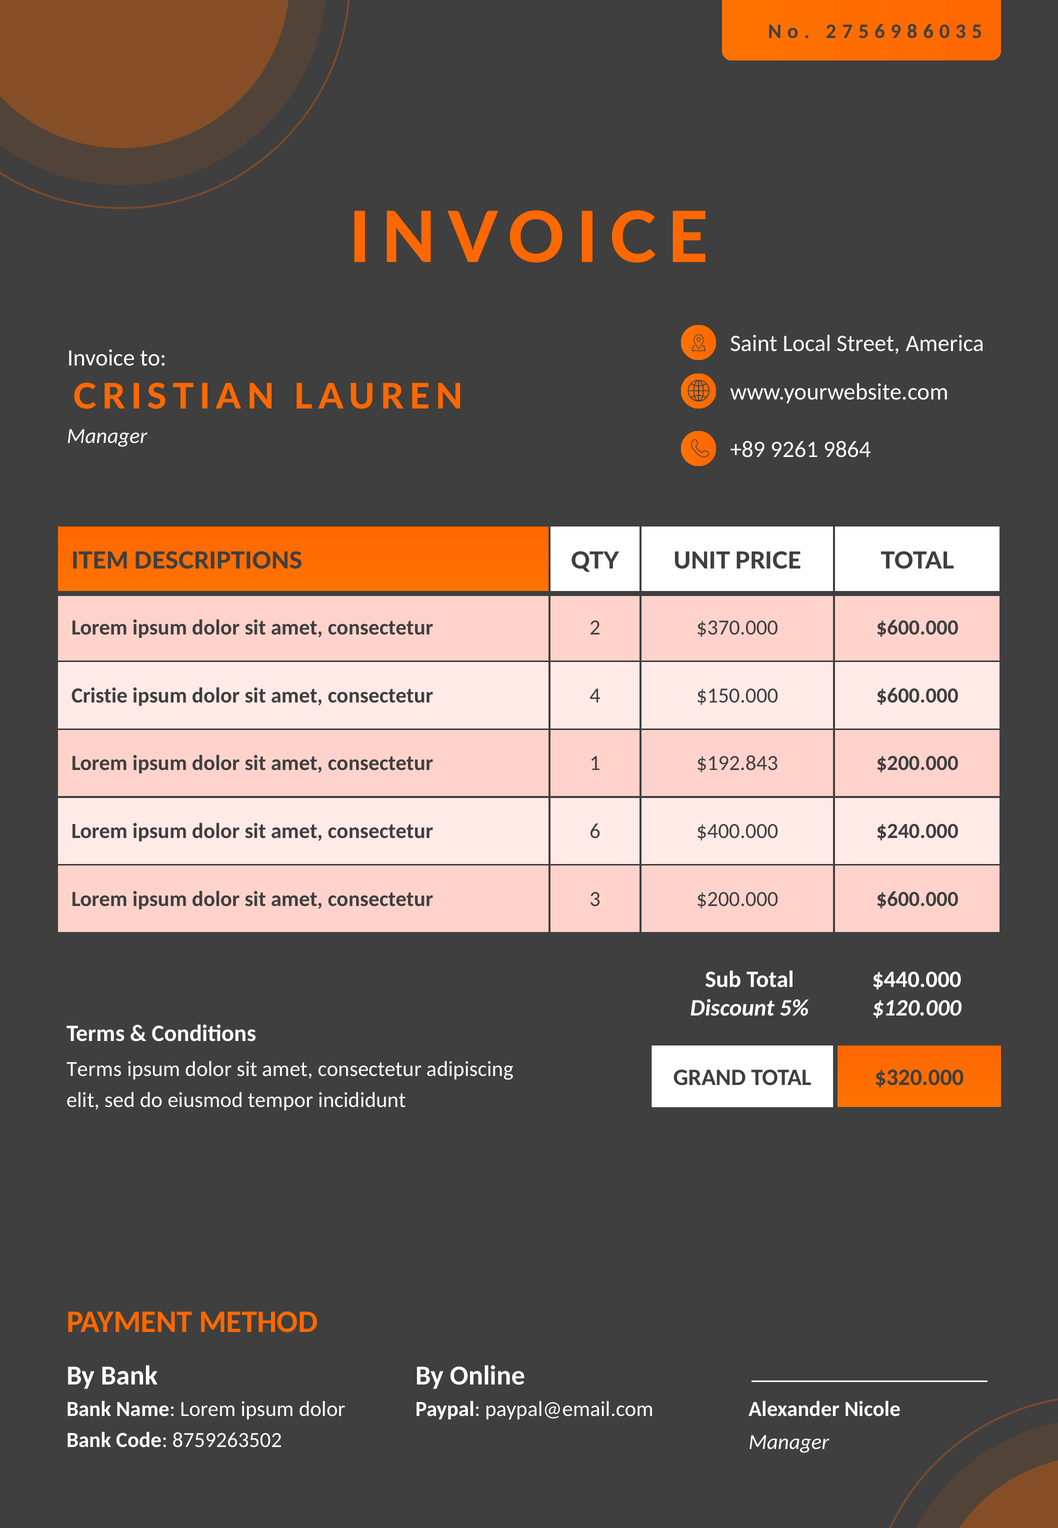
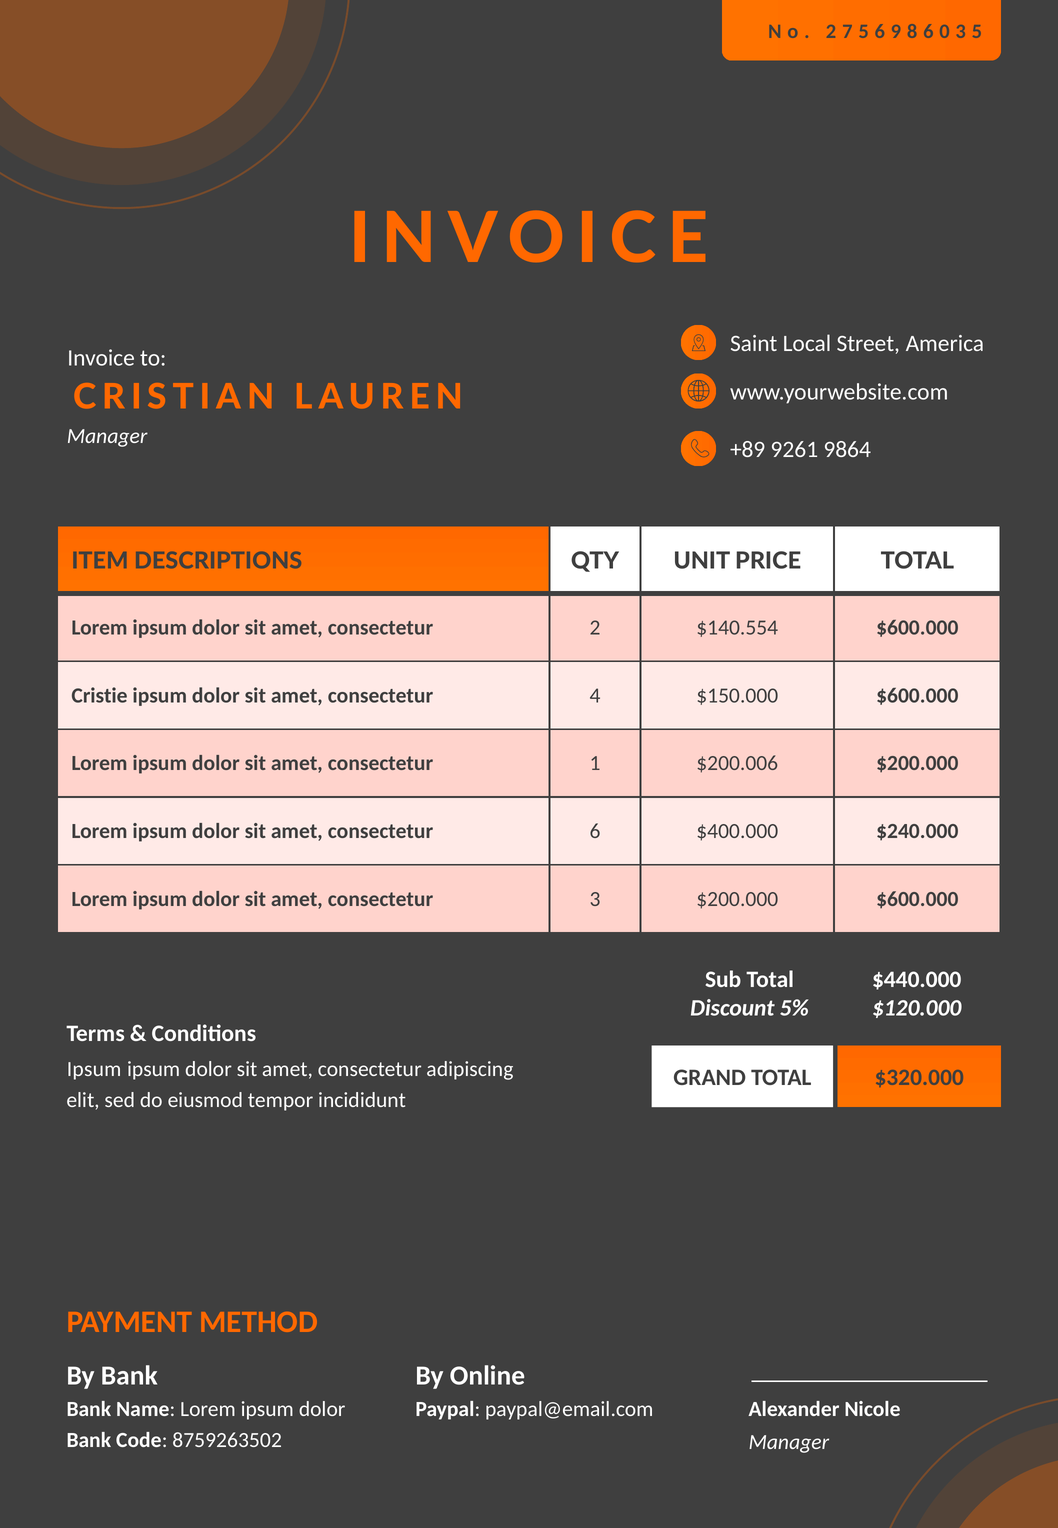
$370.000: $370.000 -> $140.554
$192.843: $192.843 -> $200.006
Terms at (94, 1069): Terms -> Ipsum
